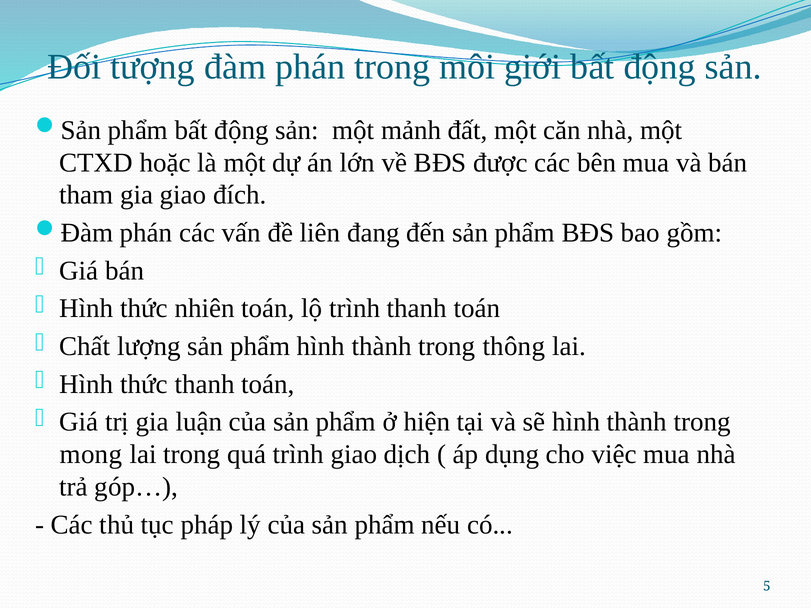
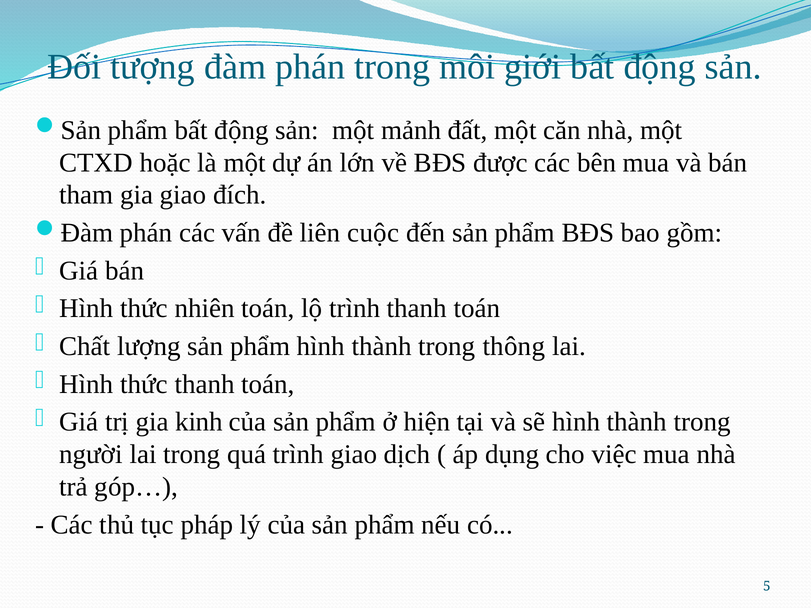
đang: đang -> cuộc
luận: luận -> kinh
mong: mong -> người
